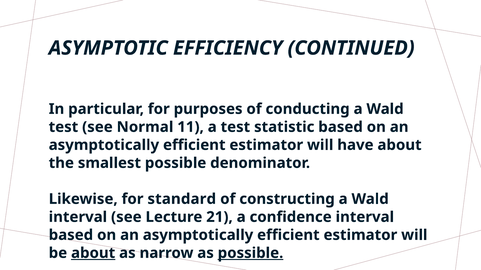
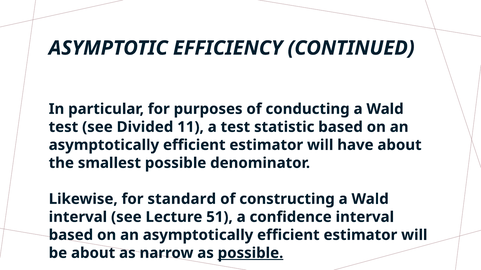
Normal: Normal -> Divided
21: 21 -> 51
about at (93, 253) underline: present -> none
